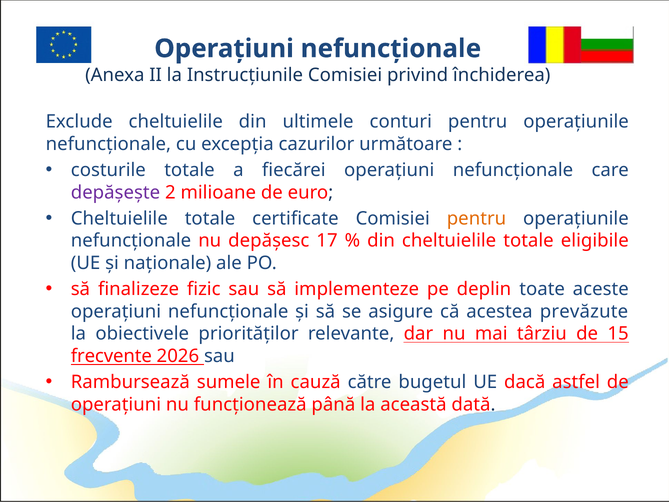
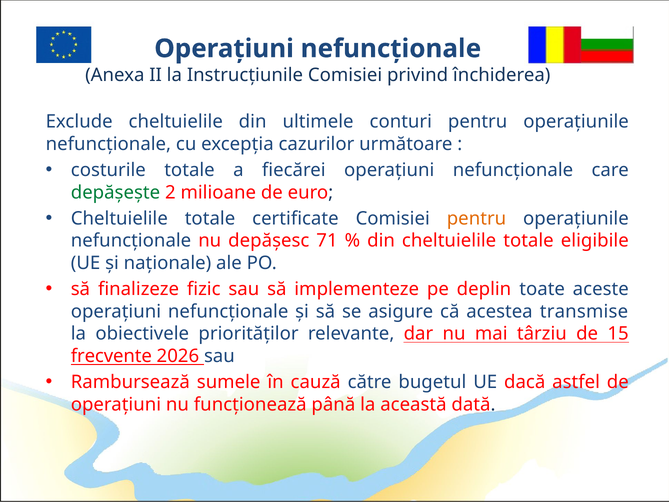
depășește colour: purple -> green
17: 17 -> 71
prevăzute: prevăzute -> transmise
